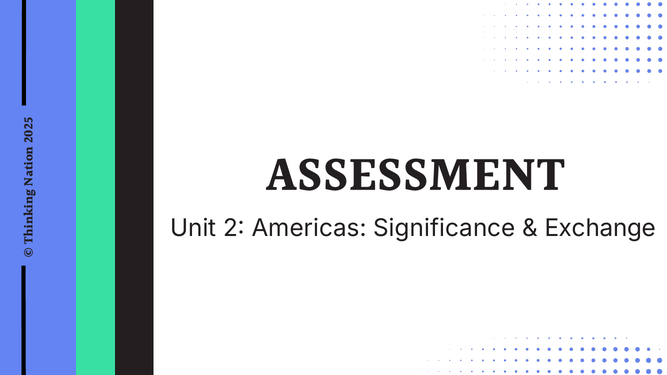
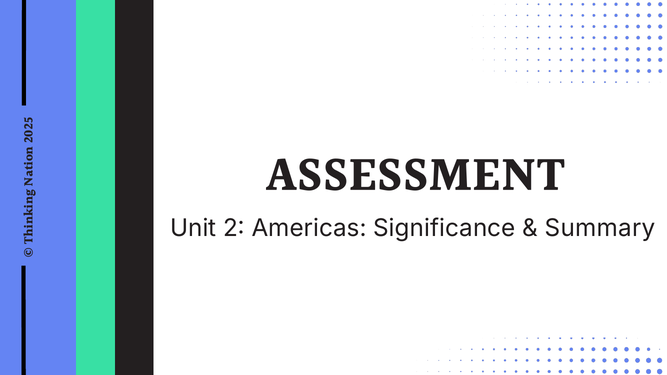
Exchange: Exchange -> Summary
